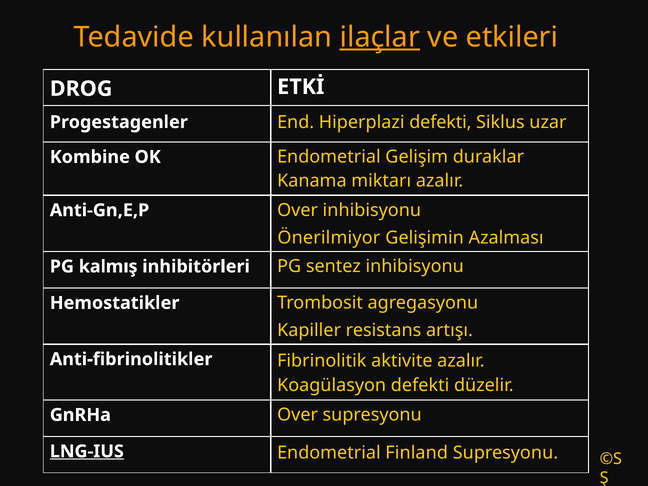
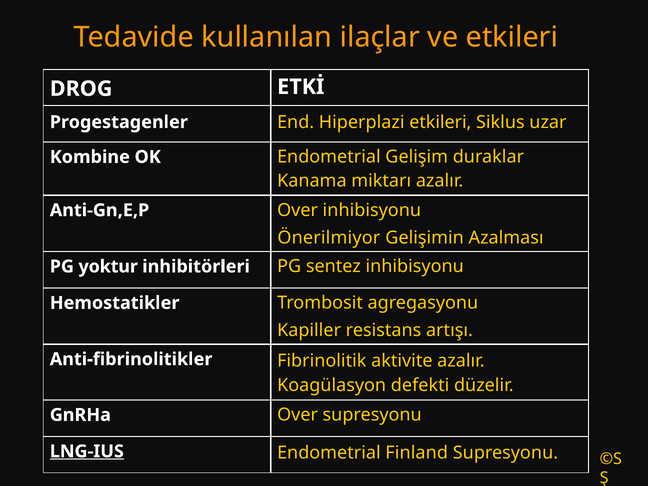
ilaçlar underline: present -> none
Hiperplazi defekti: defekti -> etkileri
kalmış: kalmış -> yoktur
